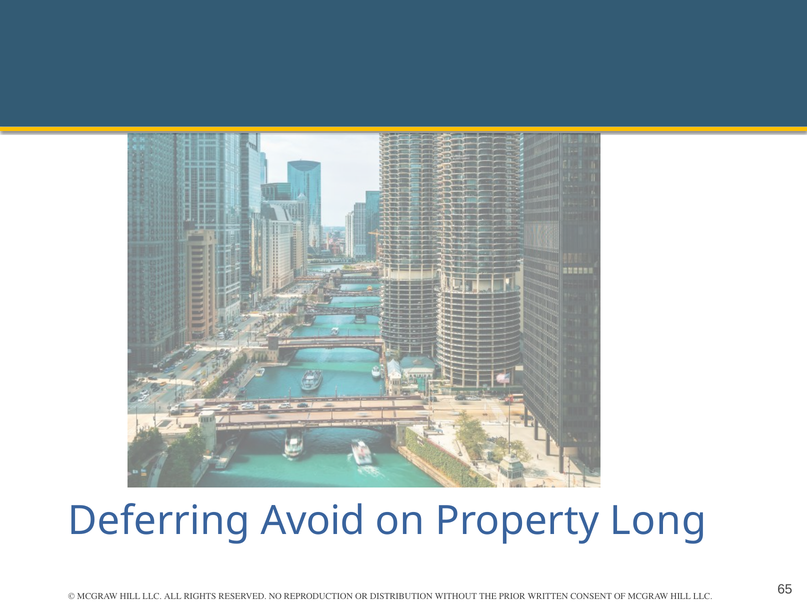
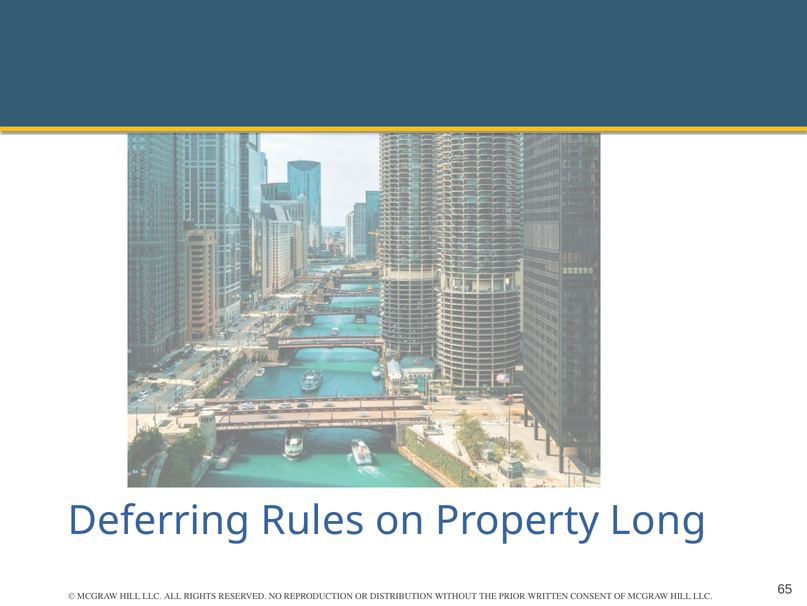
Avoid: Avoid -> Rules
